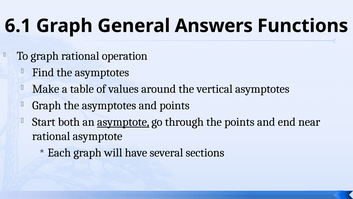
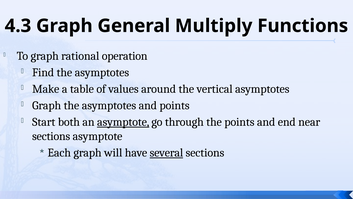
6.1: 6.1 -> 4.3
Answers: Answers -> Multiply
rational at (51, 136): rational -> sections
several underline: none -> present
